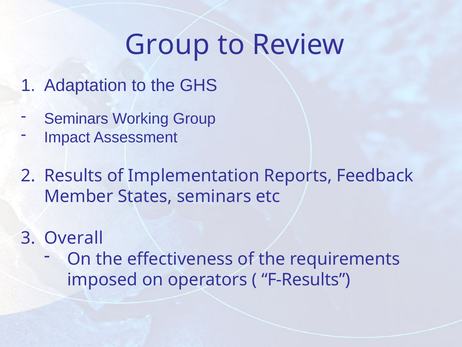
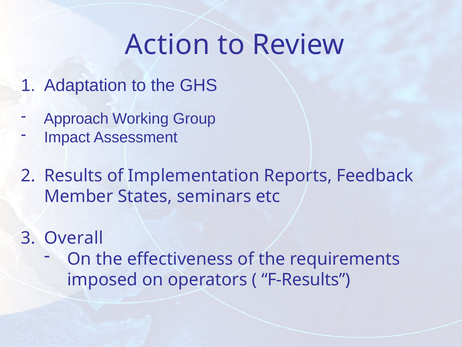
Group at (167, 45): Group -> Action
Seminars at (76, 119): Seminars -> Approach
